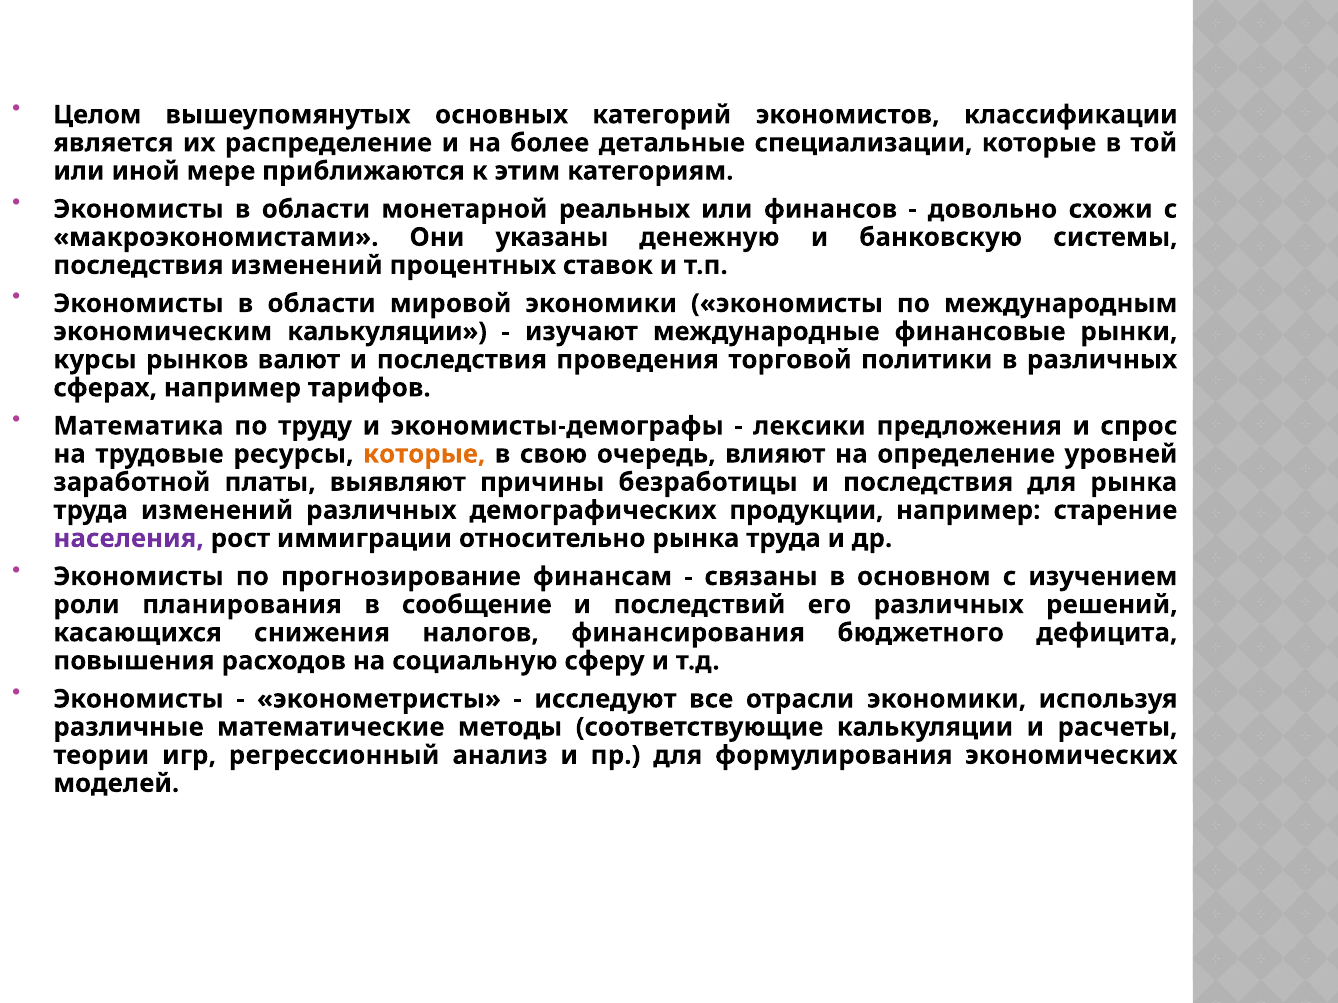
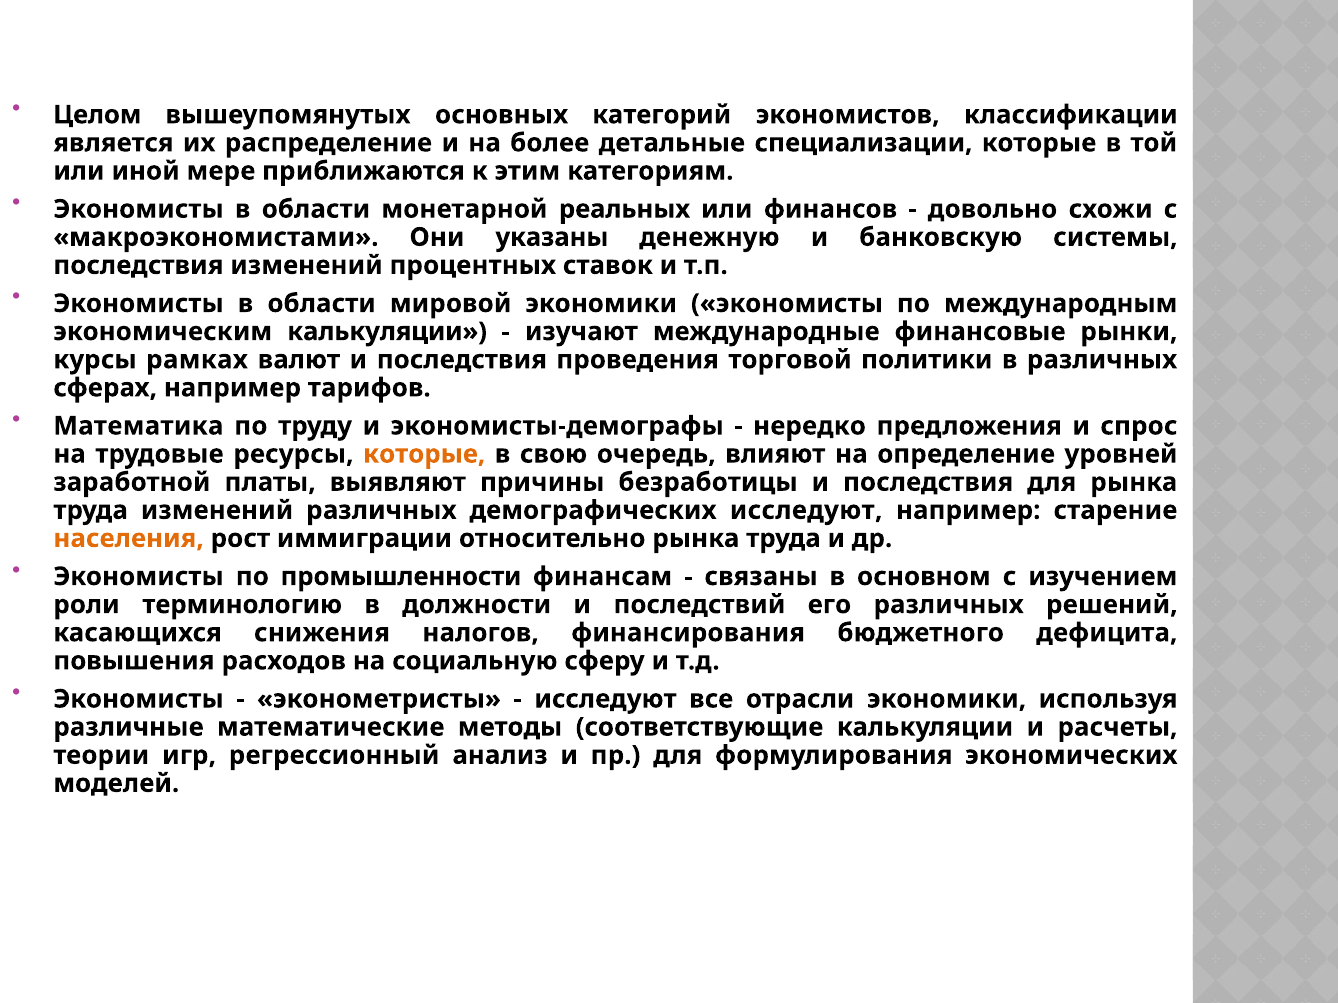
рынков: рынков -> рамках
лексики: лексики -> нередко
демографических продукции: продукции -> исследуют
населения colour: purple -> orange
прогнозирование: прогнозирование -> промышленности
планирования: планирования -> терминологию
сообщение: сообщение -> должности
